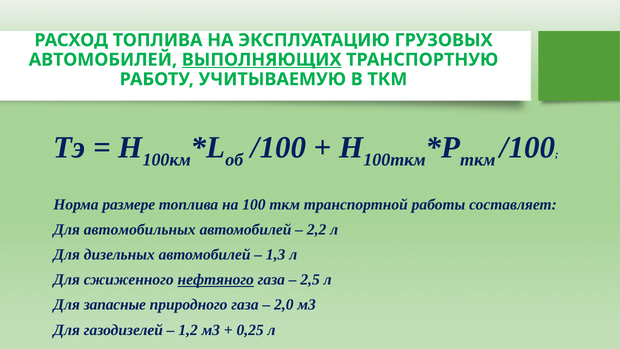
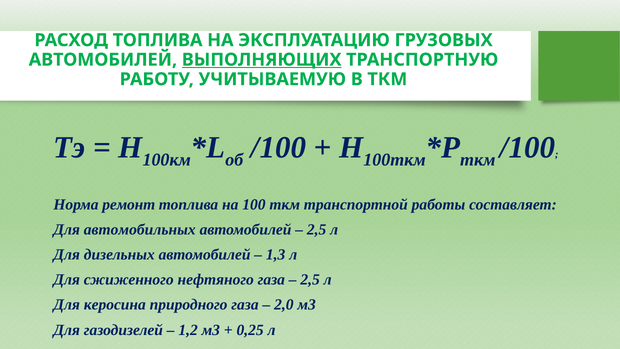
размере: размере -> ремонт
2,2 at (317, 229): 2,2 -> 2,5
нефтяного underline: present -> none
запасные: запасные -> керосина
